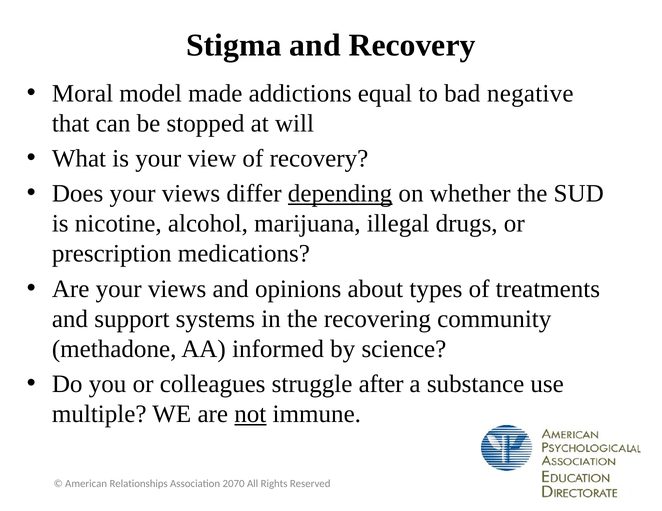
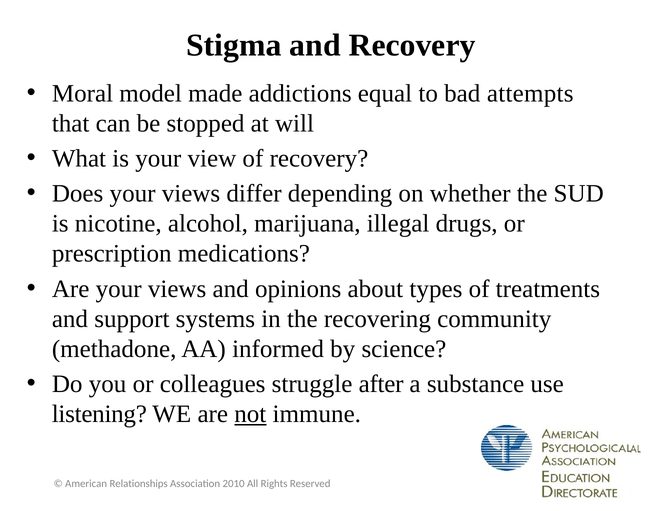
negative: negative -> attempts
depending underline: present -> none
multiple: multiple -> listening
2070: 2070 -> 2010
